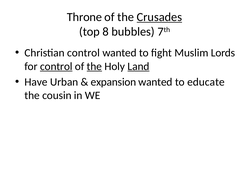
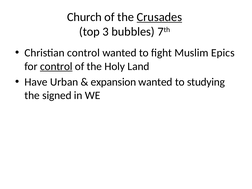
Throne: Throne -> Church
8: 8 -> 3
Lords: Lords -> Epics
the at (94, 66) underline: present -> none
Land underline: present -> none
educate: educate -> studying
cousin: cousin -> signed
